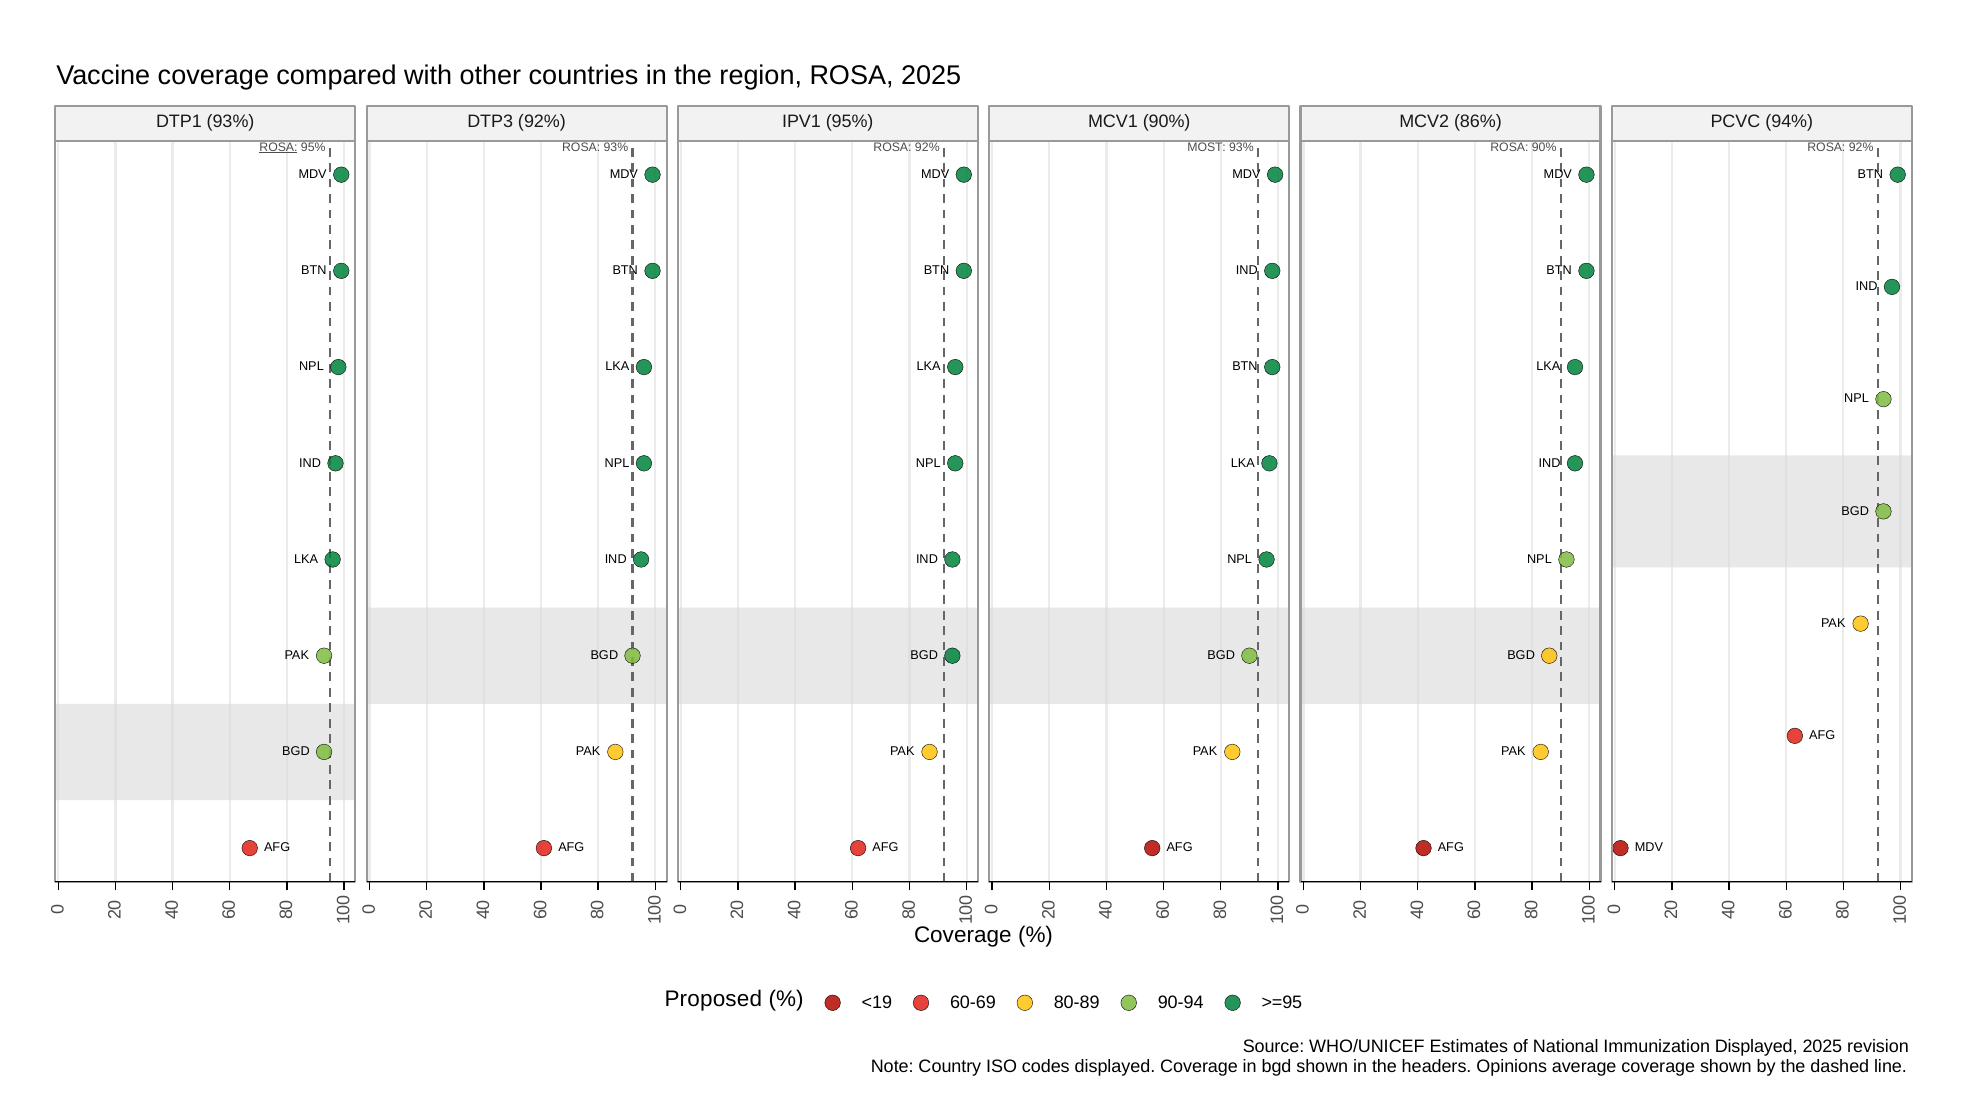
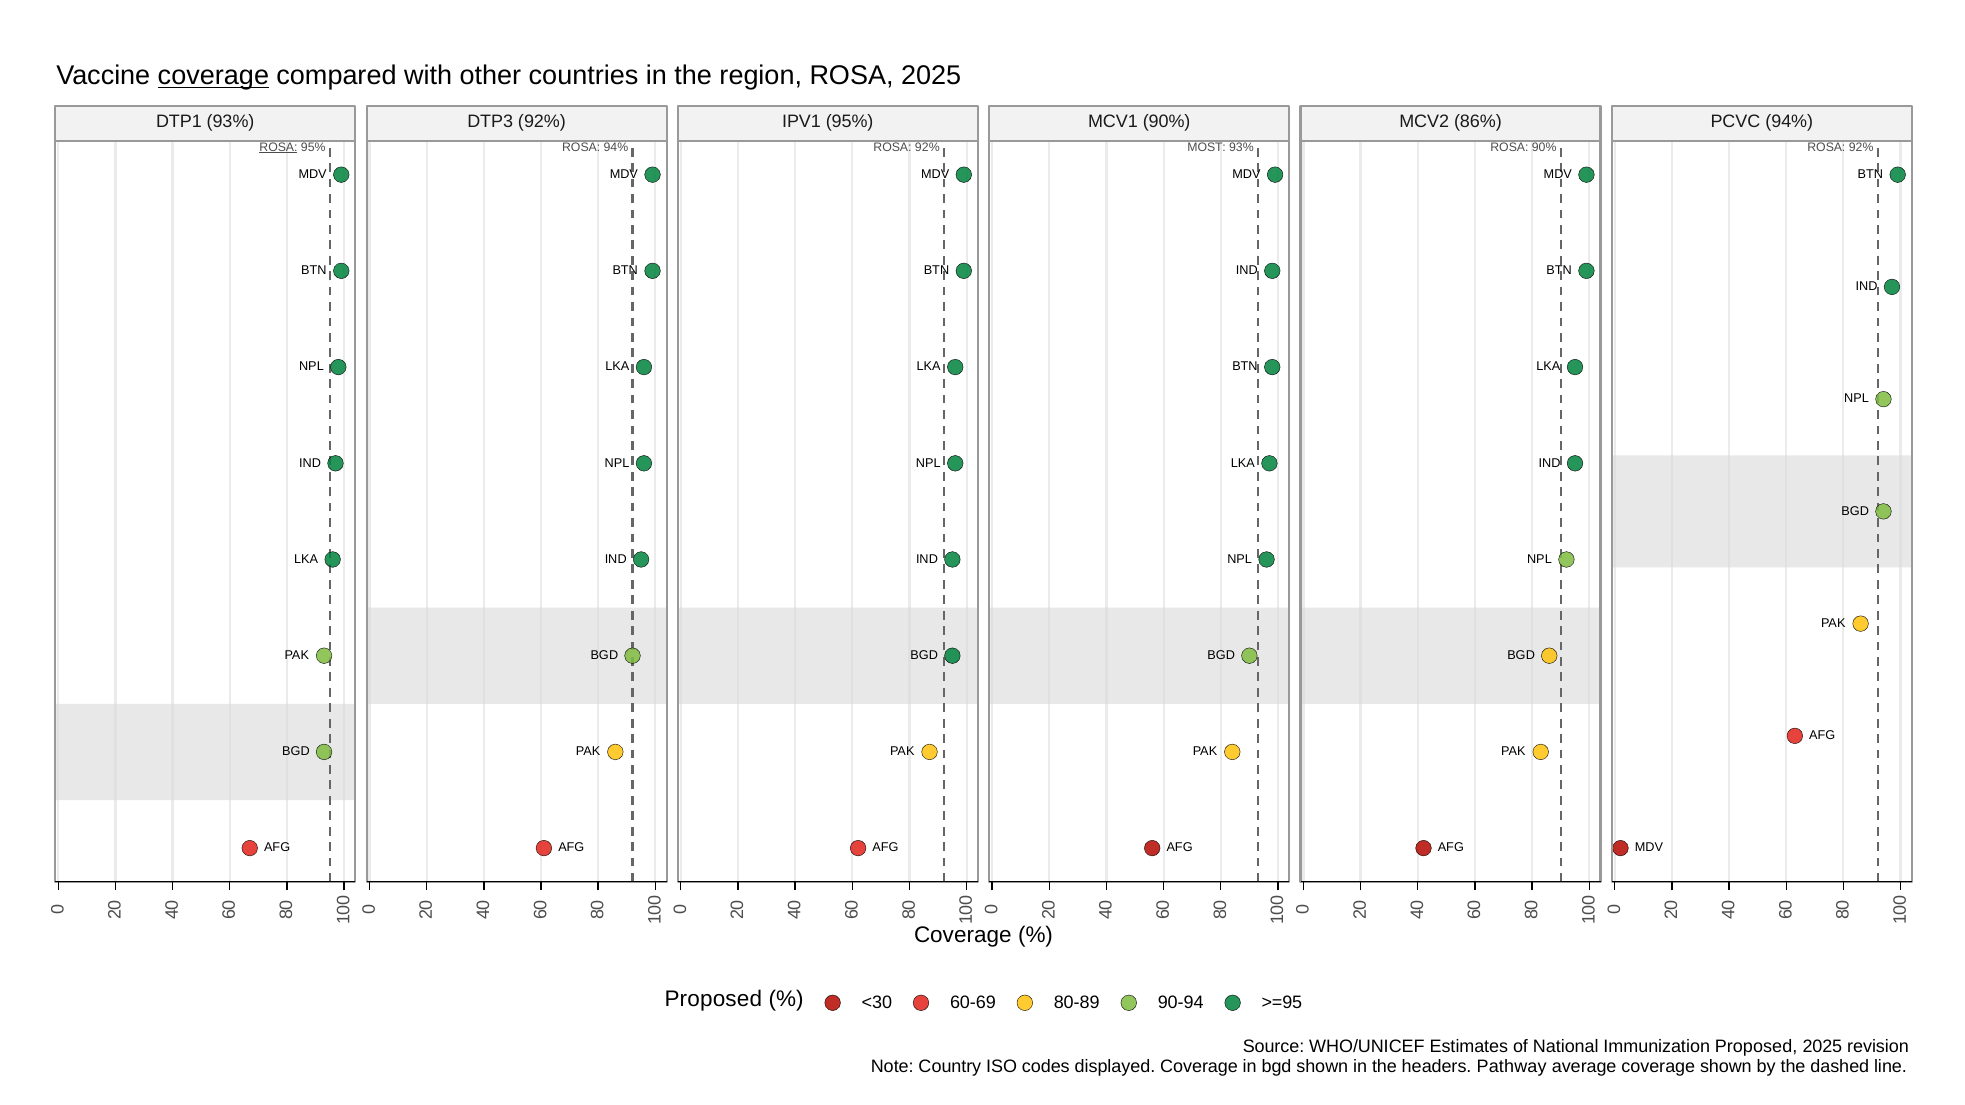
coverage at (213, 76) underline: none -> present
ROSA 93%: 93% -> 94%
<19: <19 -> <30
Immunization Displayed: Displayed -> Proposed
Opinions: Opinions -> Pathway
